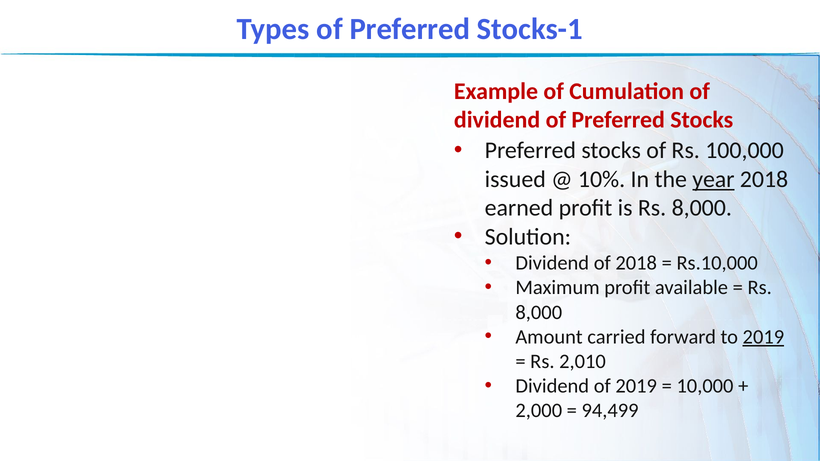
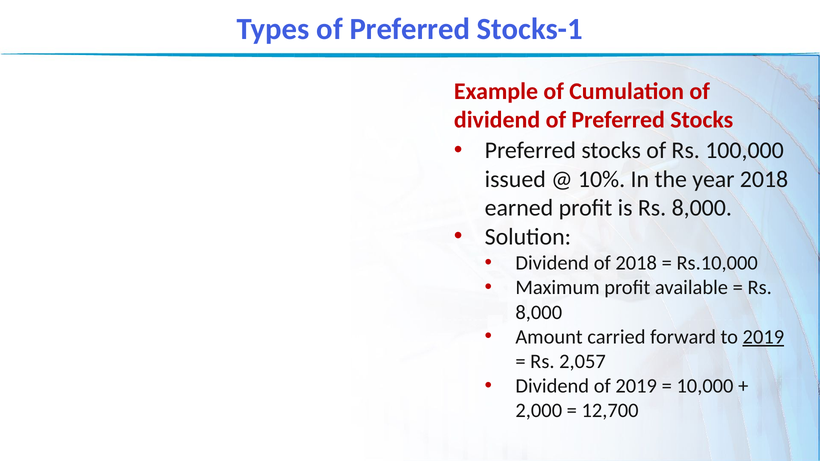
year underline: present -> none
2,010: 2,010 -> 2,057
94,499: 94,499 -> 12,700
